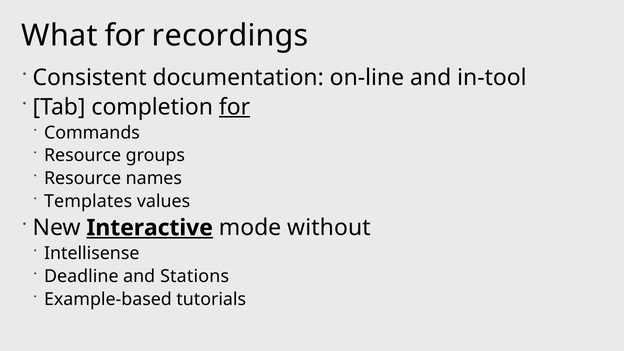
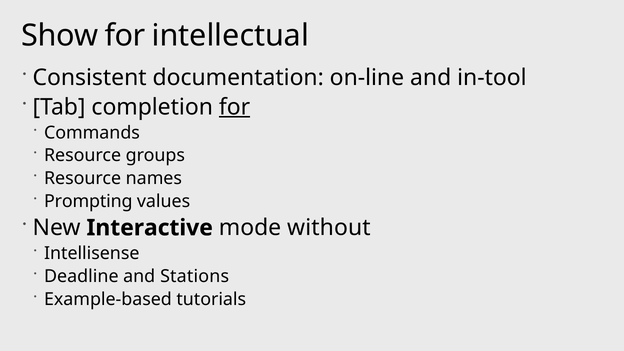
What: What -> Show
recordings: recordings -> intellectual
Templates: Templates -> Prompting
Interactive underline: present -> none
